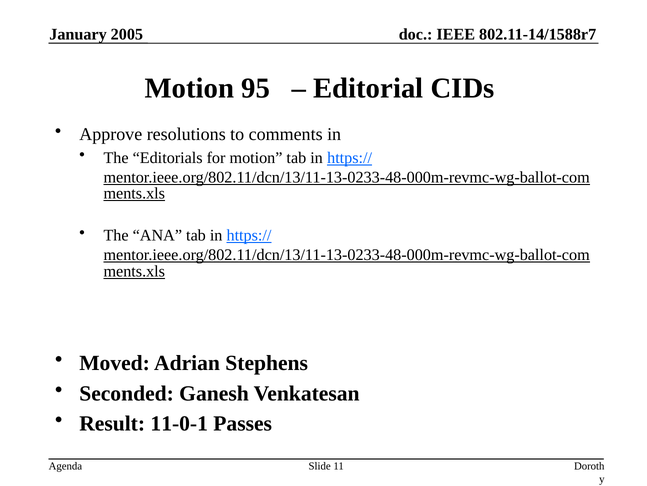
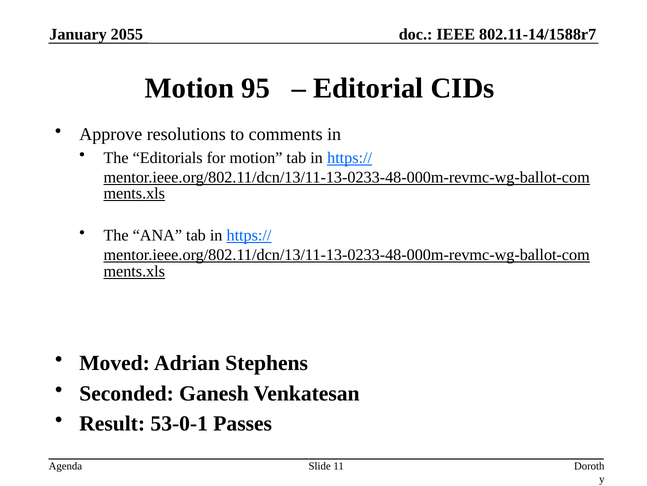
2005: 2005 -> 2055
11-0-1: 11-0-1 -> 53-0-1
